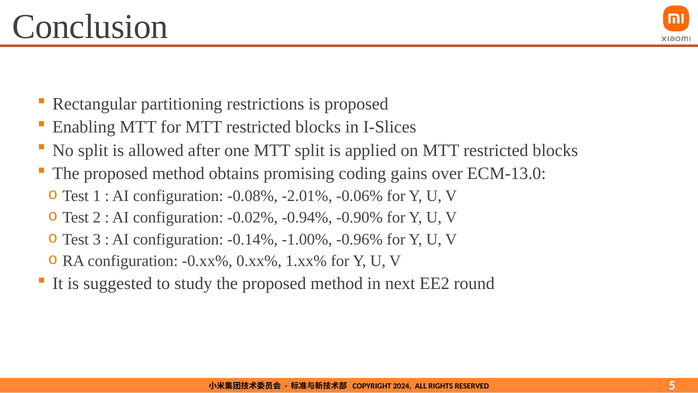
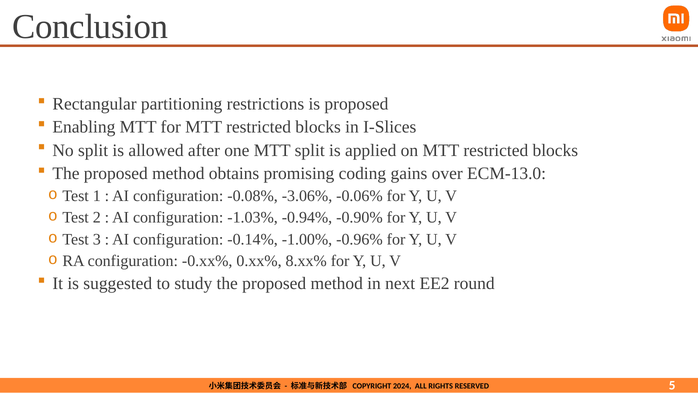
-2.01%: -2.01% -> -3.06%
-0.02%: -0.02% -> -1.03%
1.xx%: 1.xx% -> 8.xx%
